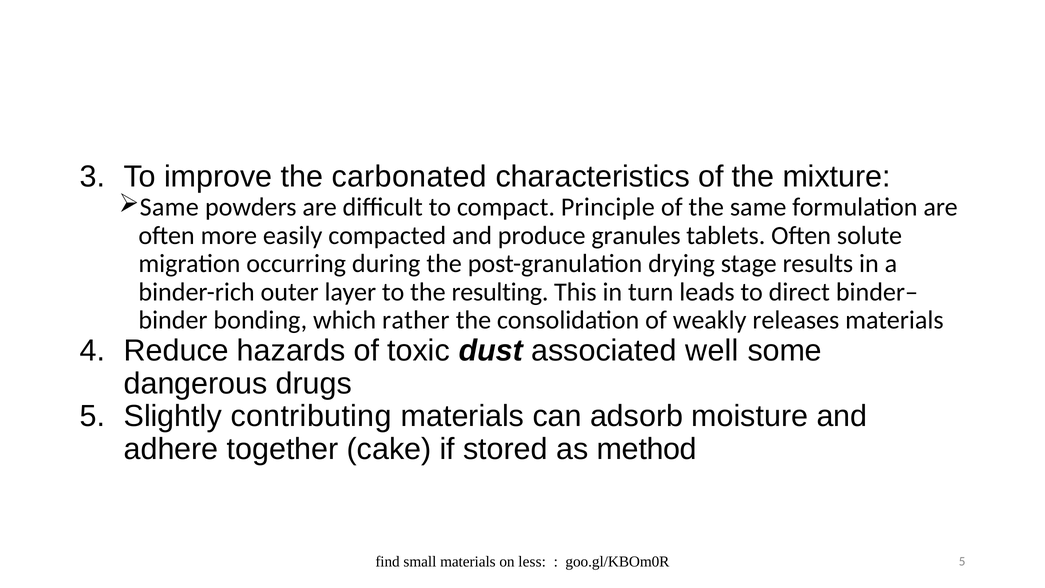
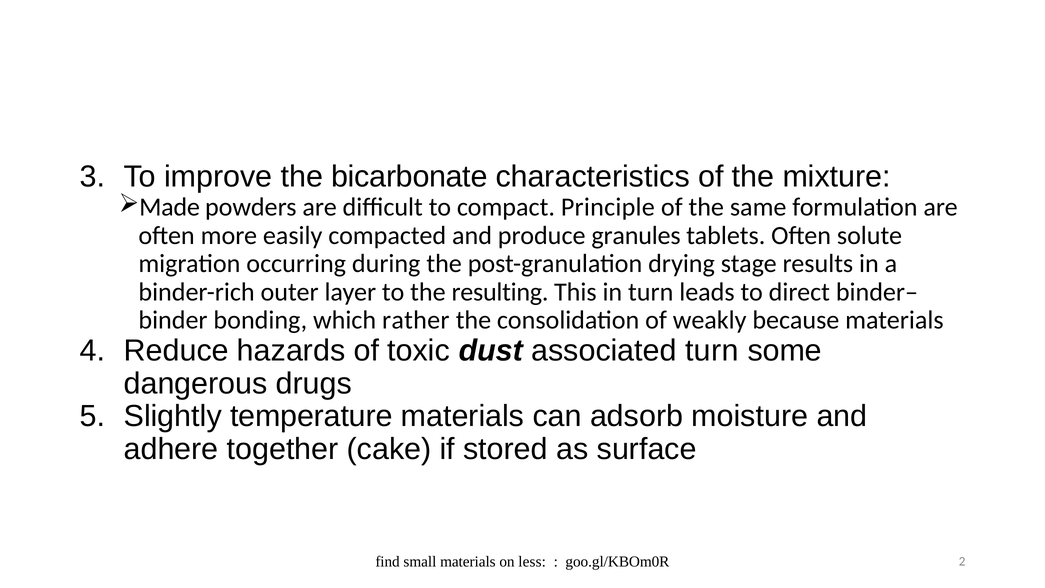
carbonated: carbonated -> bicarbonate
Same at (169, 207): Same -> Made
releases: releases -> because
associated well: well -> turn
contributing: contributing -> temperature
method: method -> surface
goo.gl/KBOm0R 5: 5 -> 2
